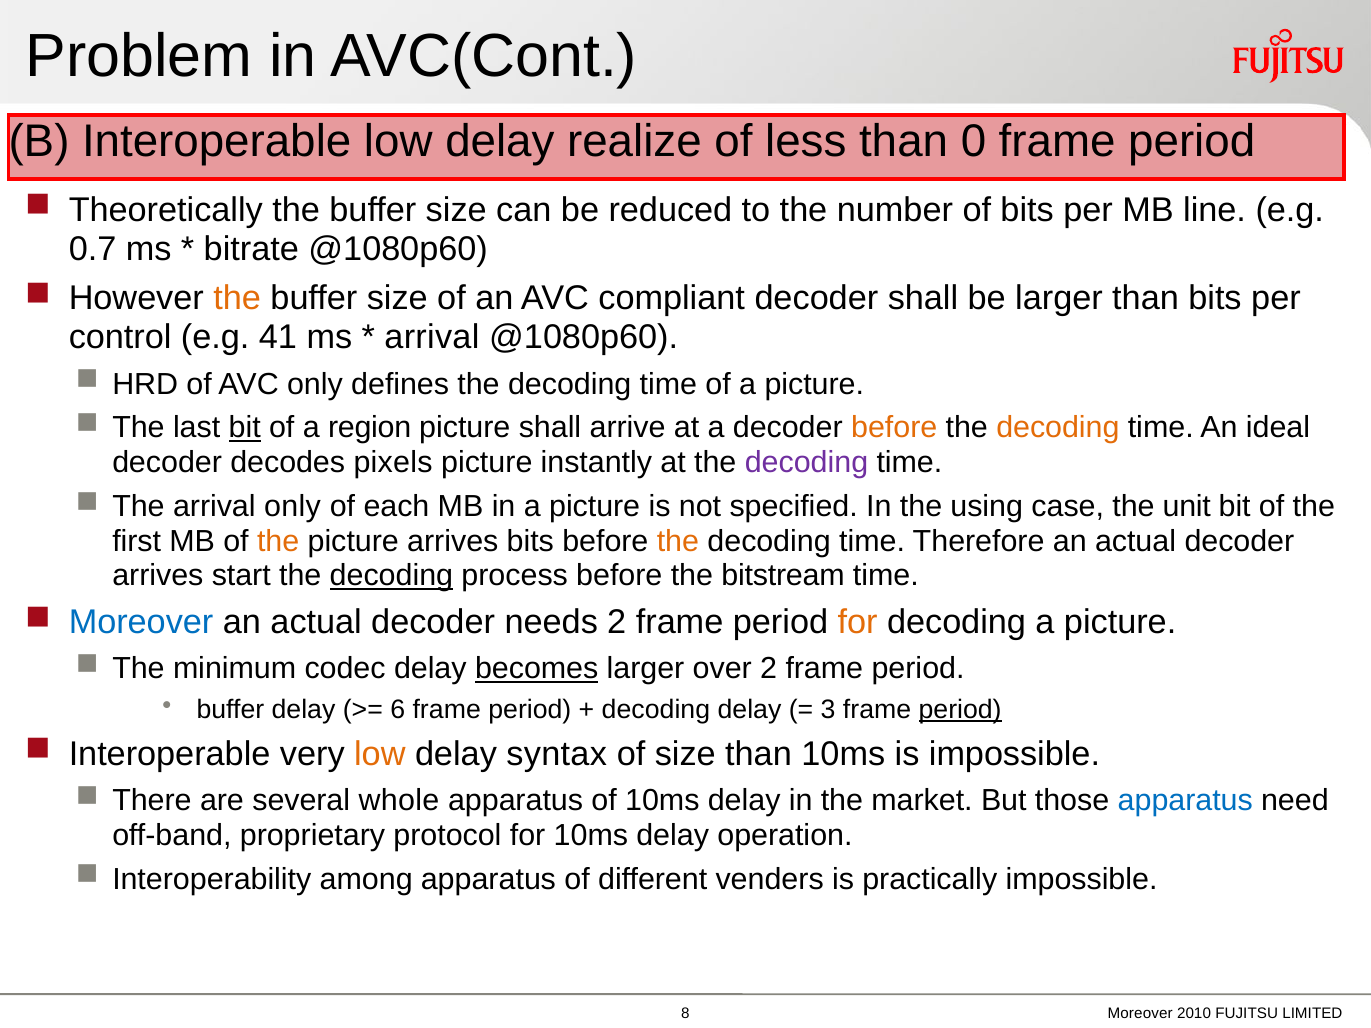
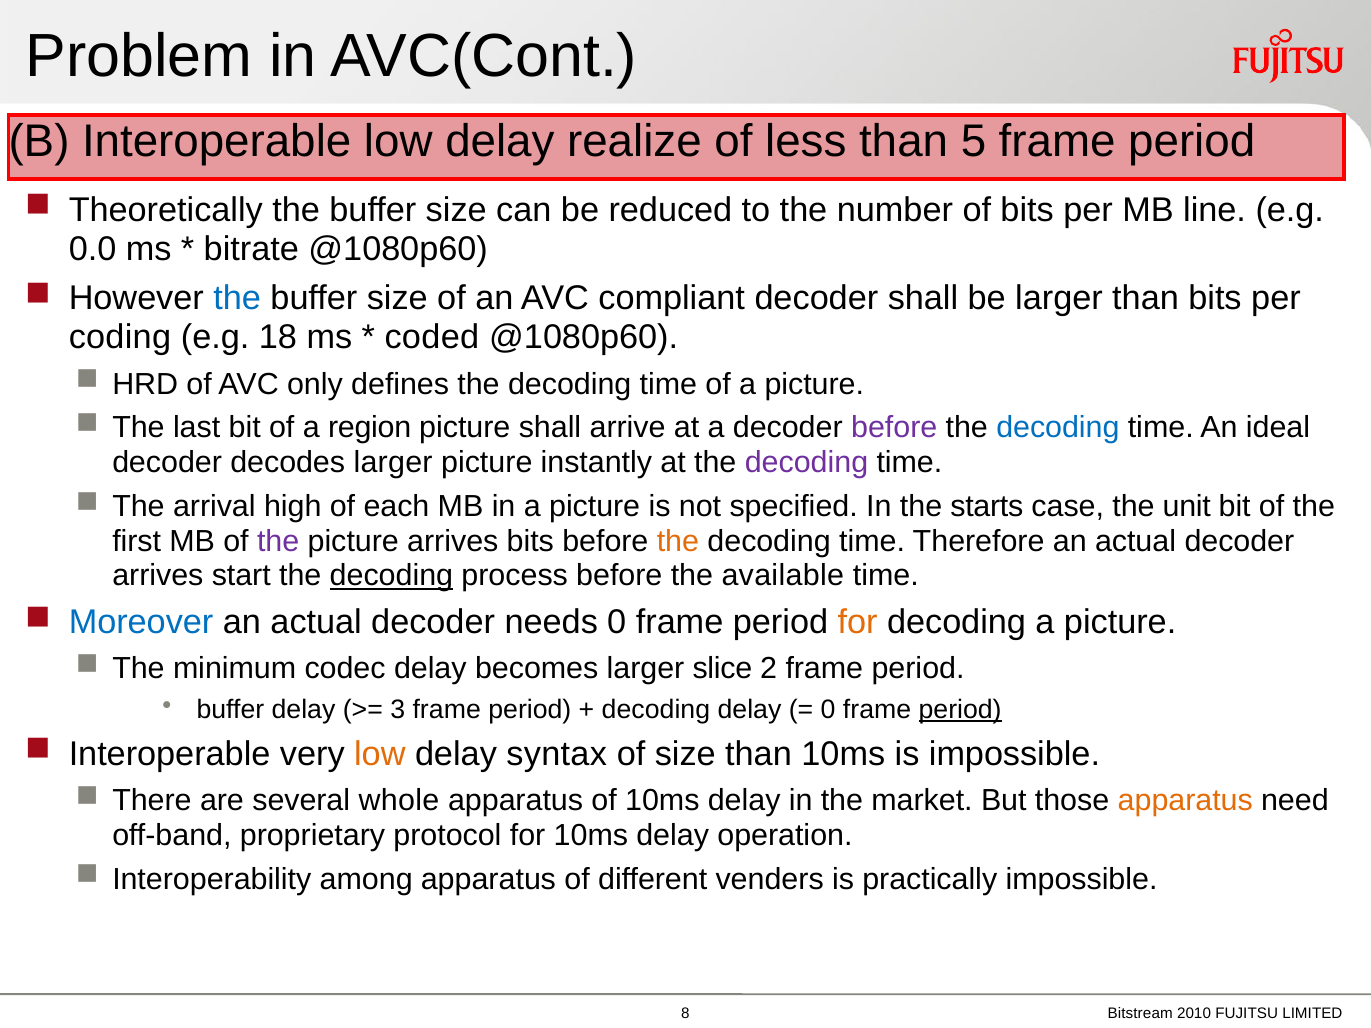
0: 0 -> 5
0.7: 0.7 -> 0.0
the at (237, 299) colour: orange -> blue
control: control -> coding
41: 41 -> 18
arrival at (432, 338): arrival -> coded
bit at (245, 428) underline: present -> none
before at (894, 428) colour: orange -> purple
decoding at (1058, 428) colour: orange -> blue
decodes pixels: pixels -> larger
arrival only: only -> high
using: using -> starts
the at (278, 541) colour: orange -> purple
bitstream: bitstream -> available
needs 2: 2 -> 0
becomes underline: present -> none
over: over -> slice
6: 6 -> 3
3 at (828, 710): 3 -> 0
apparatus at (1185, 801) colour: blue -> orange
Moreover at (1140, 1014): Moreover -> Bitstream
